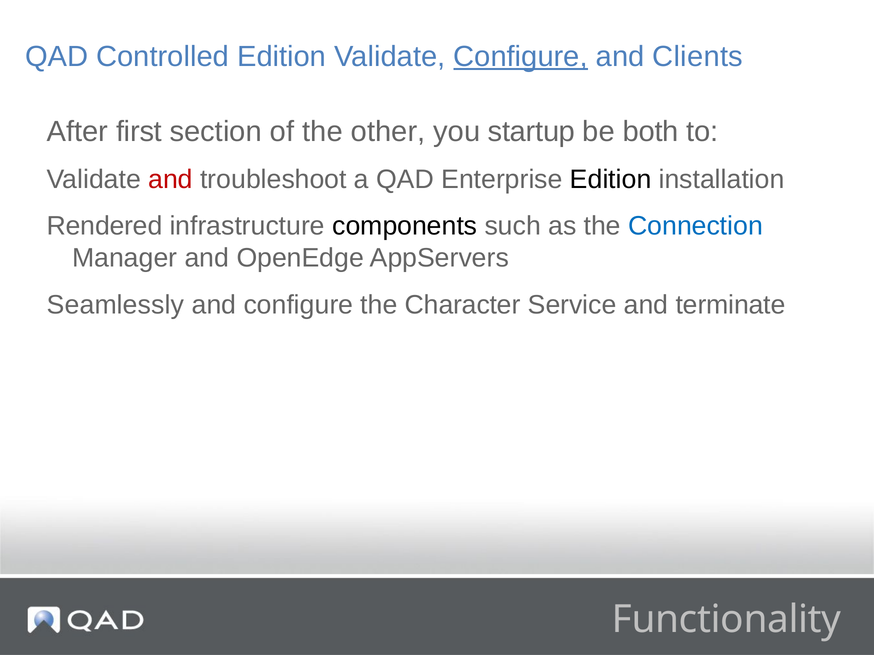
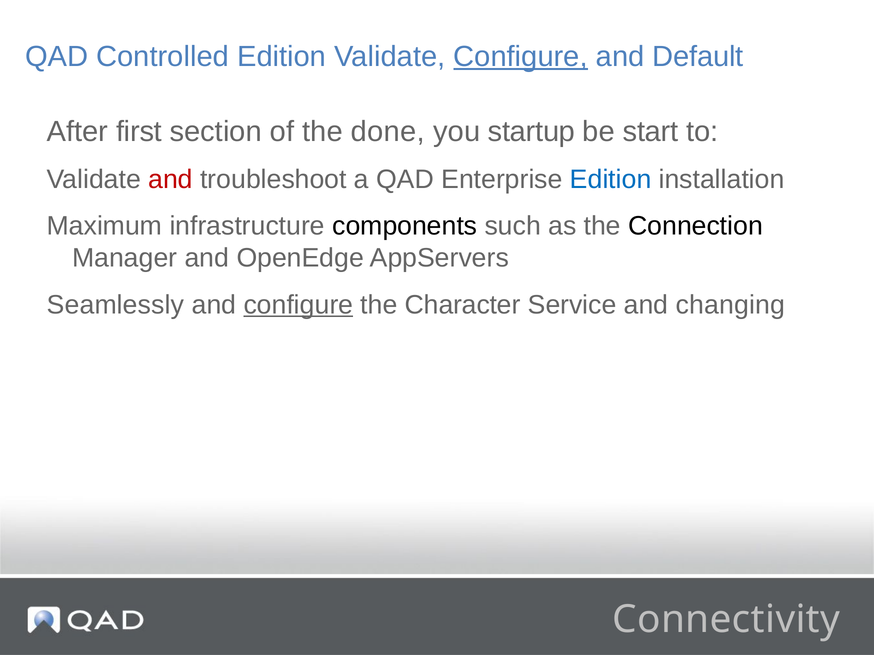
Clients: Clients -> Default
other: other -> done
both: both -> start
Edition at (611, 180) colour: black -> blue
Rendered: Rendered -> Maximum
Connection colour: blue -> black
configure at (298, 305) underline: none -> present
terminate: terminate -> changing
Functionality: Functionality -> Connectivity
